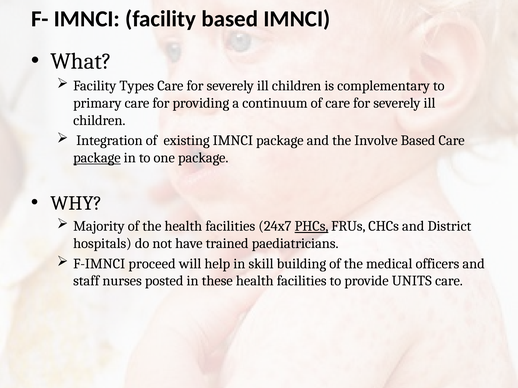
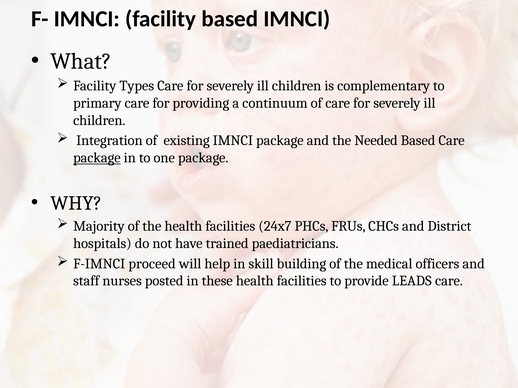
Involve: Involve -> Needed
PHCs underline: present -> none
UNITS: UNITS -> LEADS
